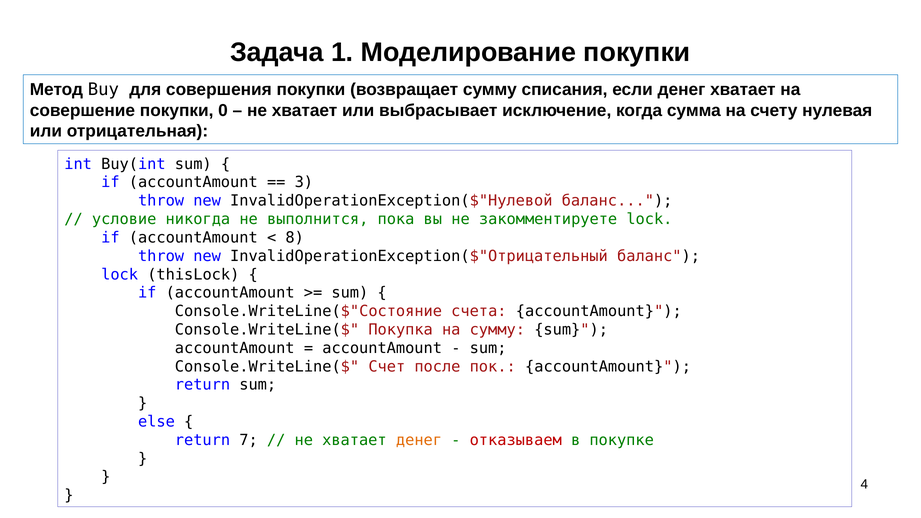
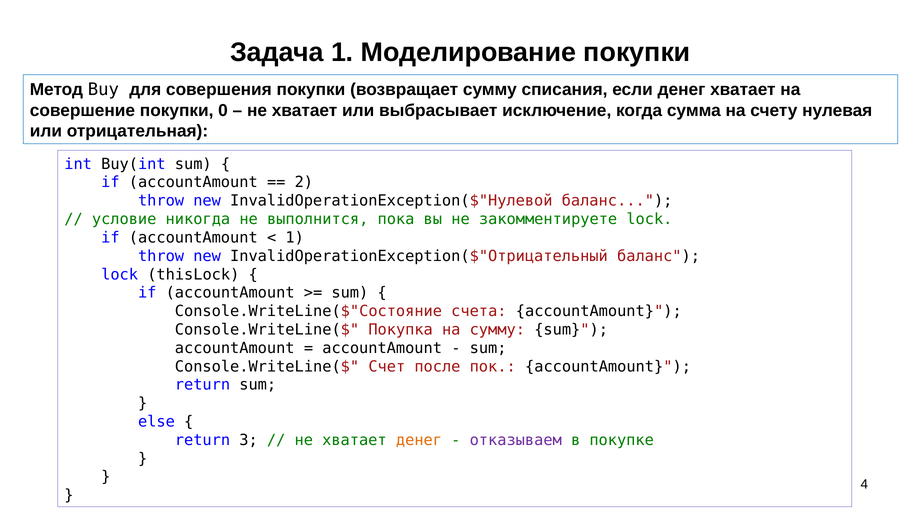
3: 3 -> 2
8 at (295, 238): 8 -> 1
7: 7 -> 3
отказываем colour: red -> purple
